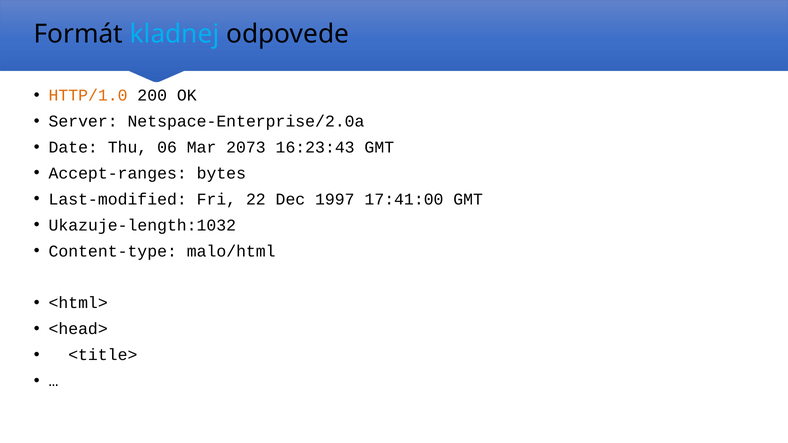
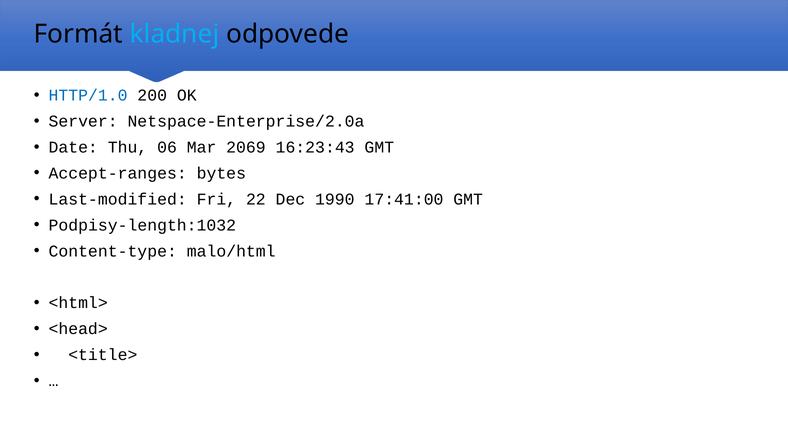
HTTP/1.0 colour: orange -> blue
2073: 2073 -> 2069
1997: 1997 -> 1990
Ukazuje-length:1032: Ukazuje-length:1032 -> Podpisy-length:1032
